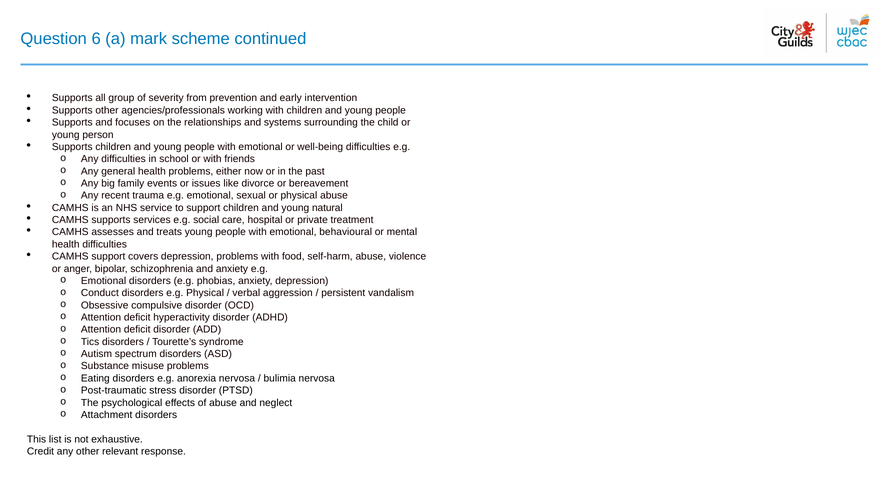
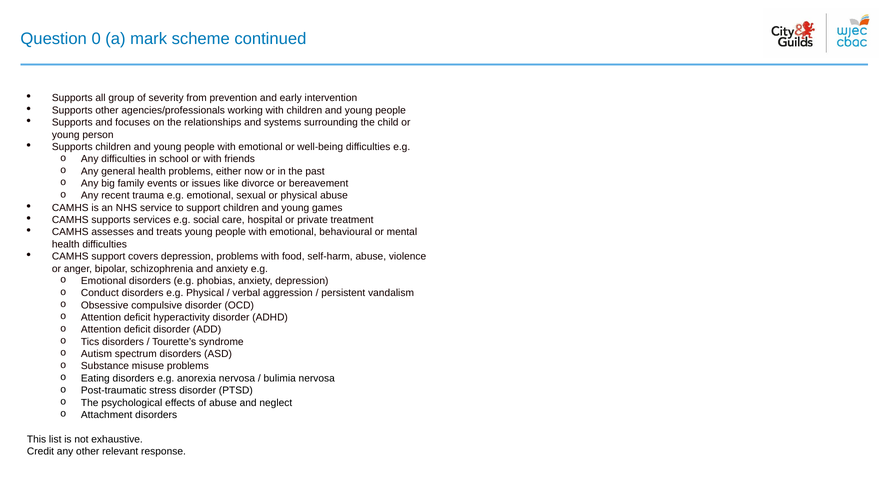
6: 6 -> 0
natural: natural -> games
